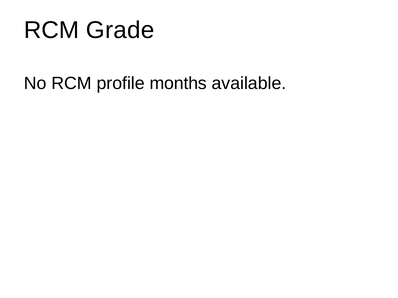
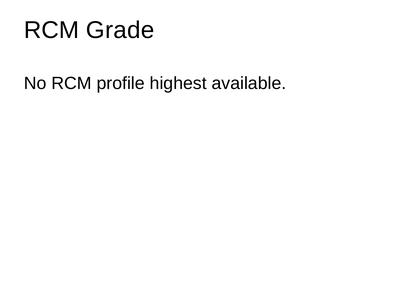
months: months -> highest
